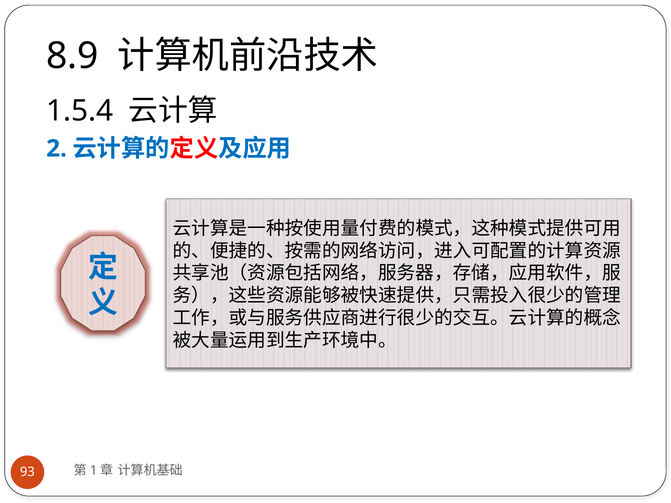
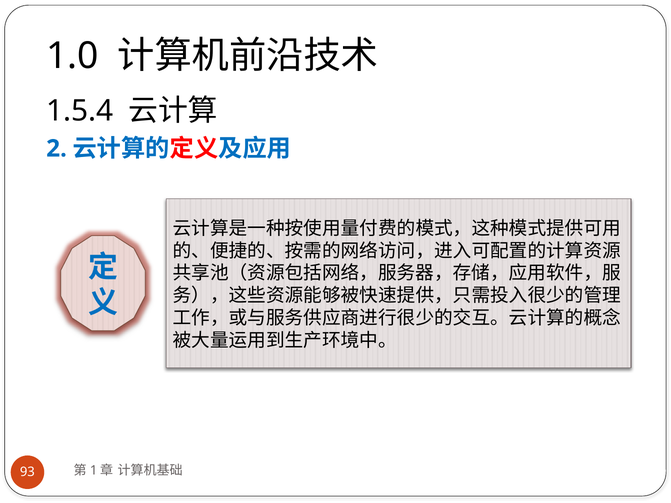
8.9: 8.9 -> 1.0
